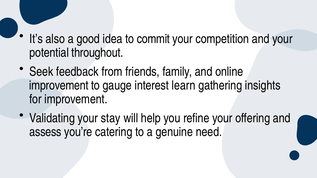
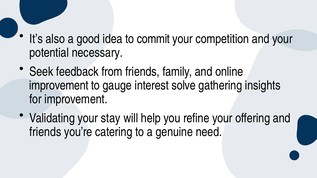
throughout: throughout -> necessary
learn: learn -> solve
assess at (45, 132): assess -> friends
